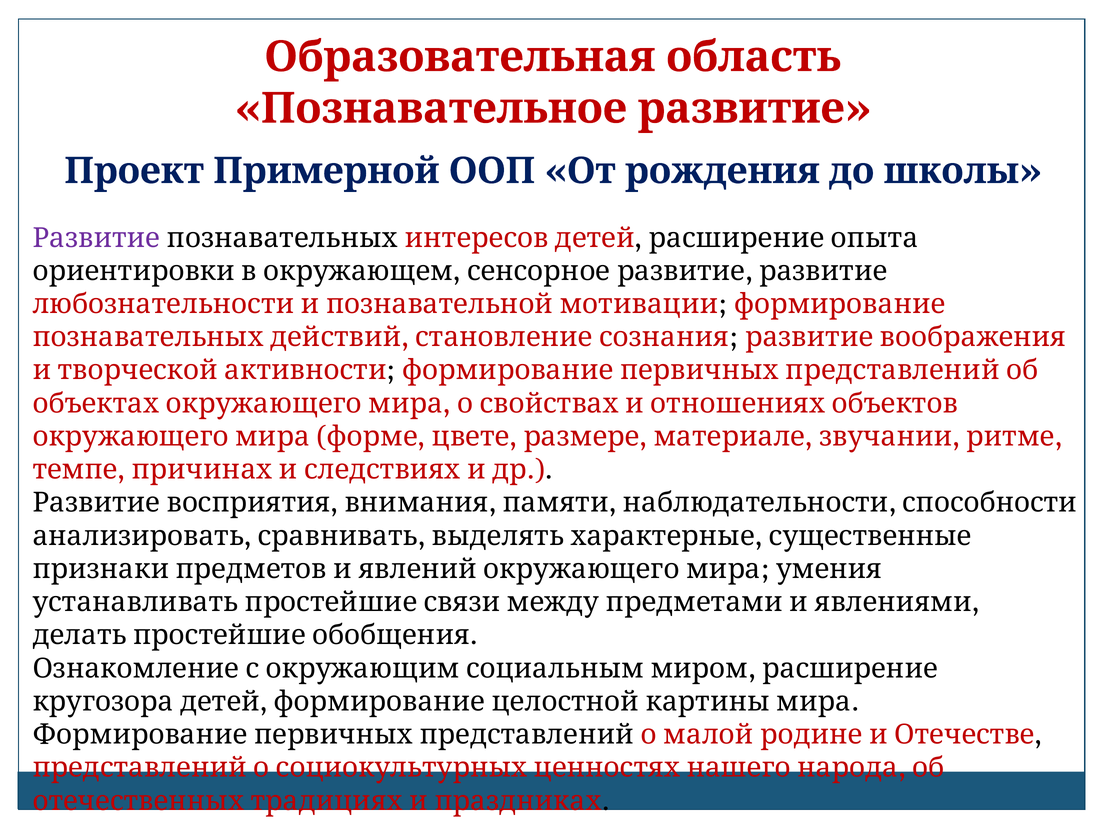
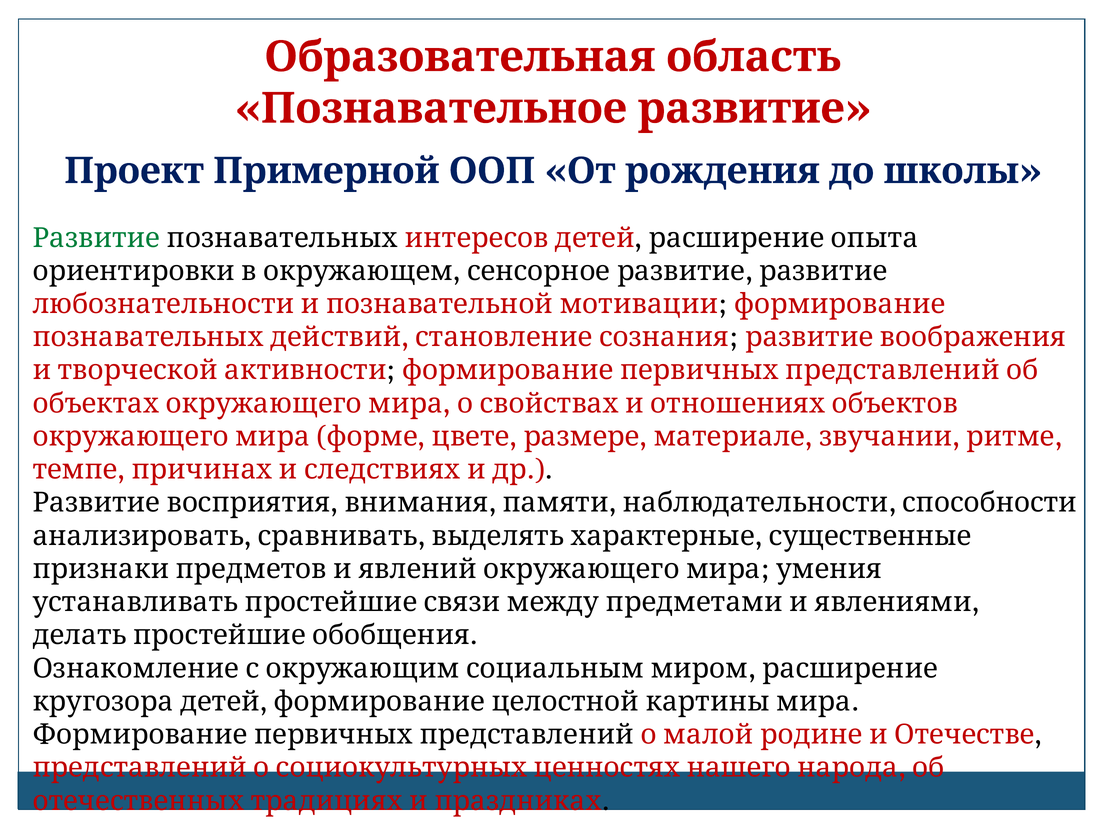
Развитие at (96, 238) colour: purple -> green
